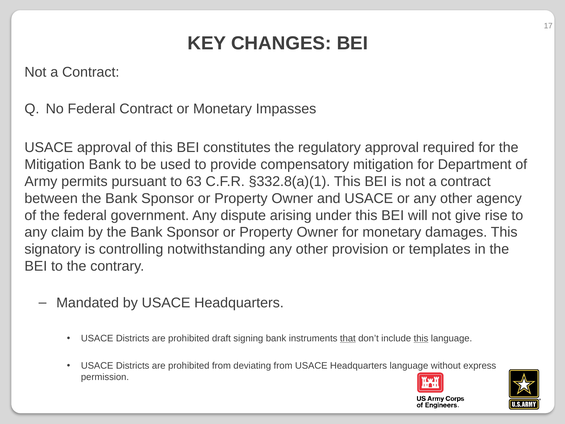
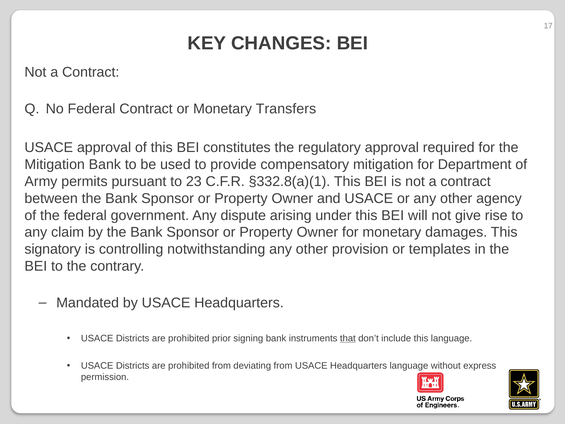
Impasses: Impasses -> Transfers
63: 63 -> 23
draft: draft -> prior
this at (421, 338) underline: present -> none
